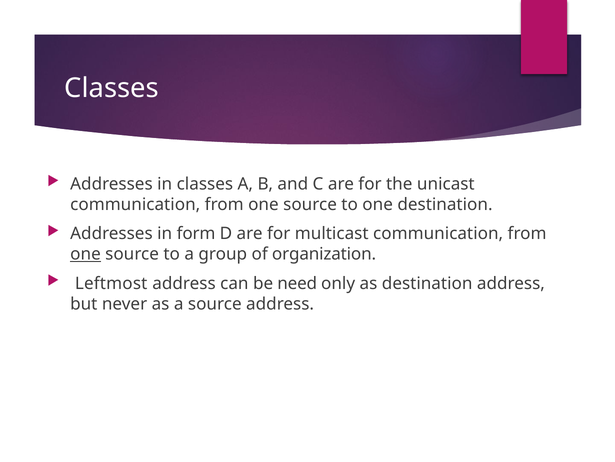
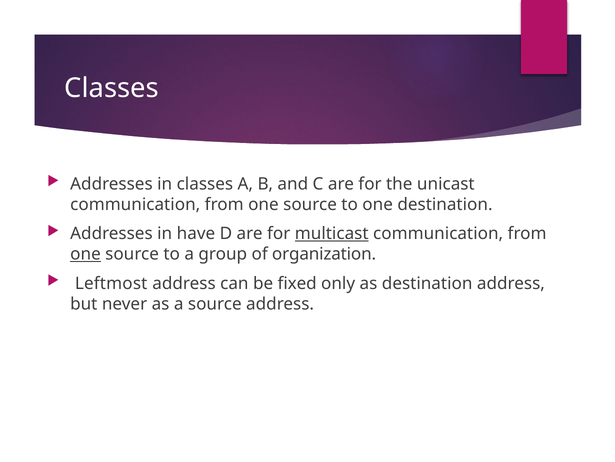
form: form -> have
multicast underline: none -> present
need: need -> fixed
